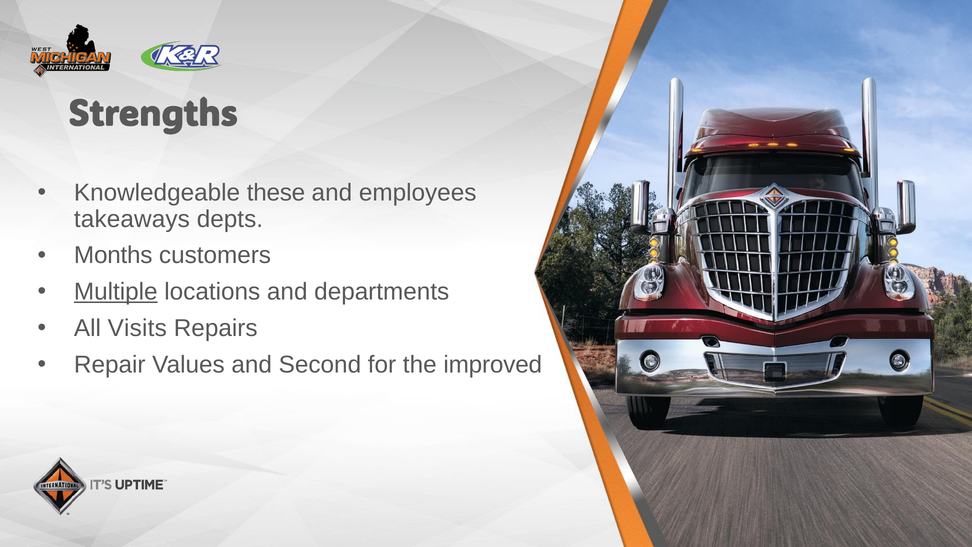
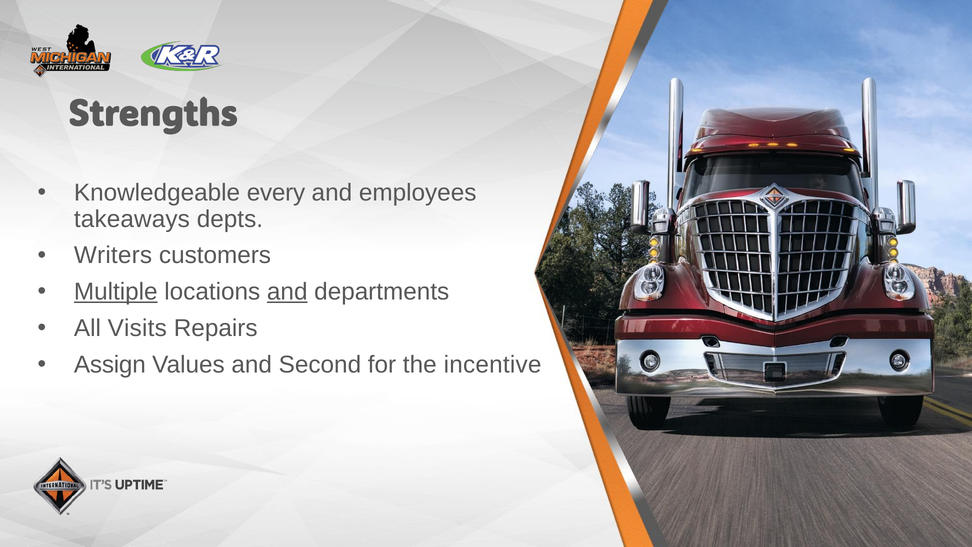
these: these -> every
Months: Months -> Writers
and at (287, 292) underline: none -> present
Repair: Repair -> Assign
improved: improved -> incentive
